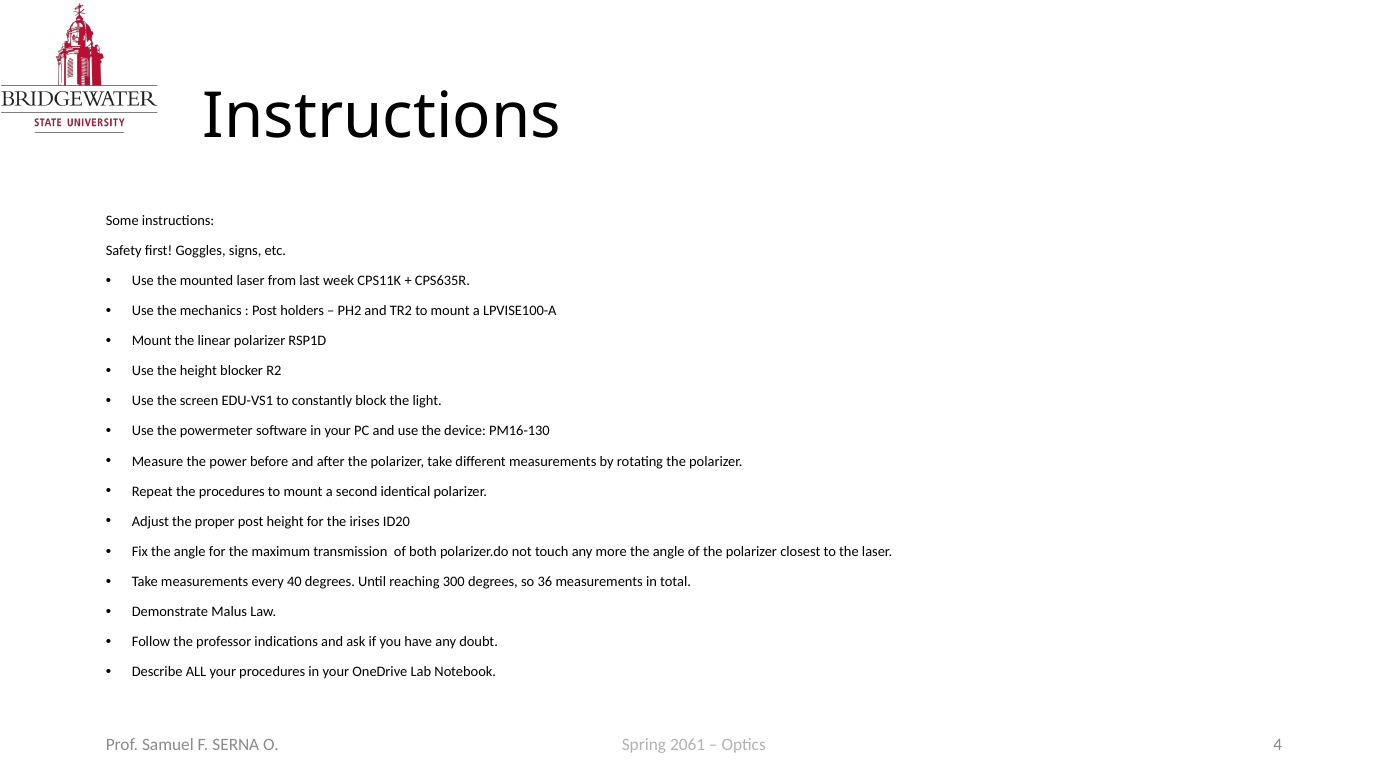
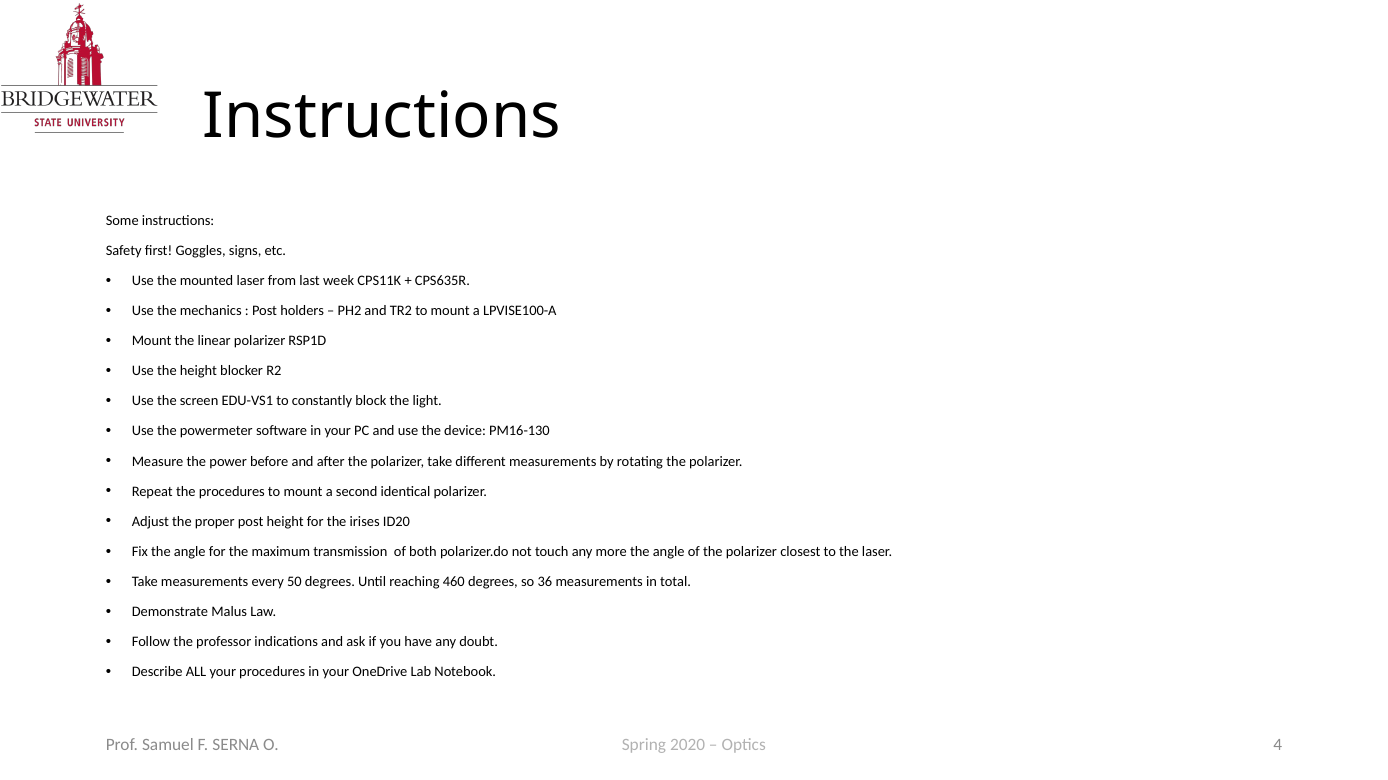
40: 40 -> 50
300: 300 -> 460
2061: 2061 -> 2020
